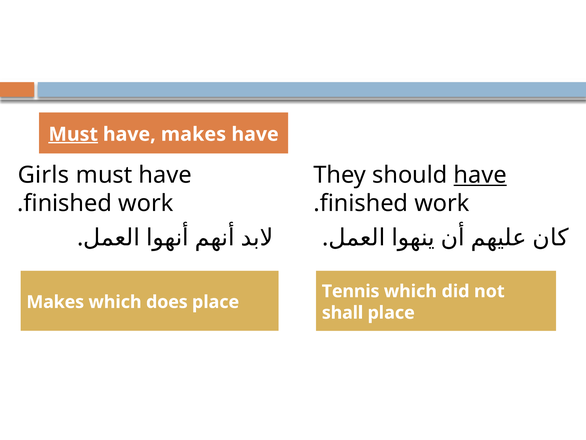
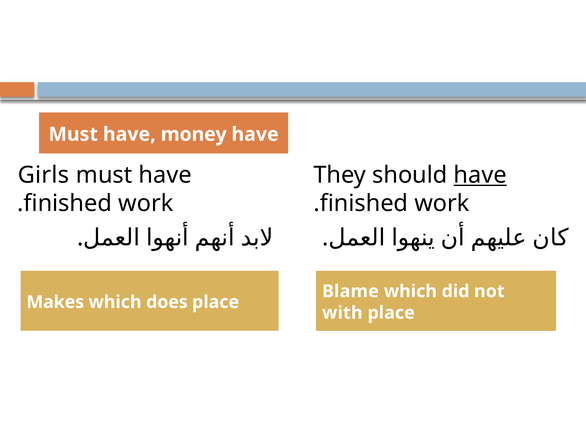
Must at (73, 134) underline: present -> none
have makes: makes -> money
Tennis: Tennis -> Blame
shall: shall -> with
